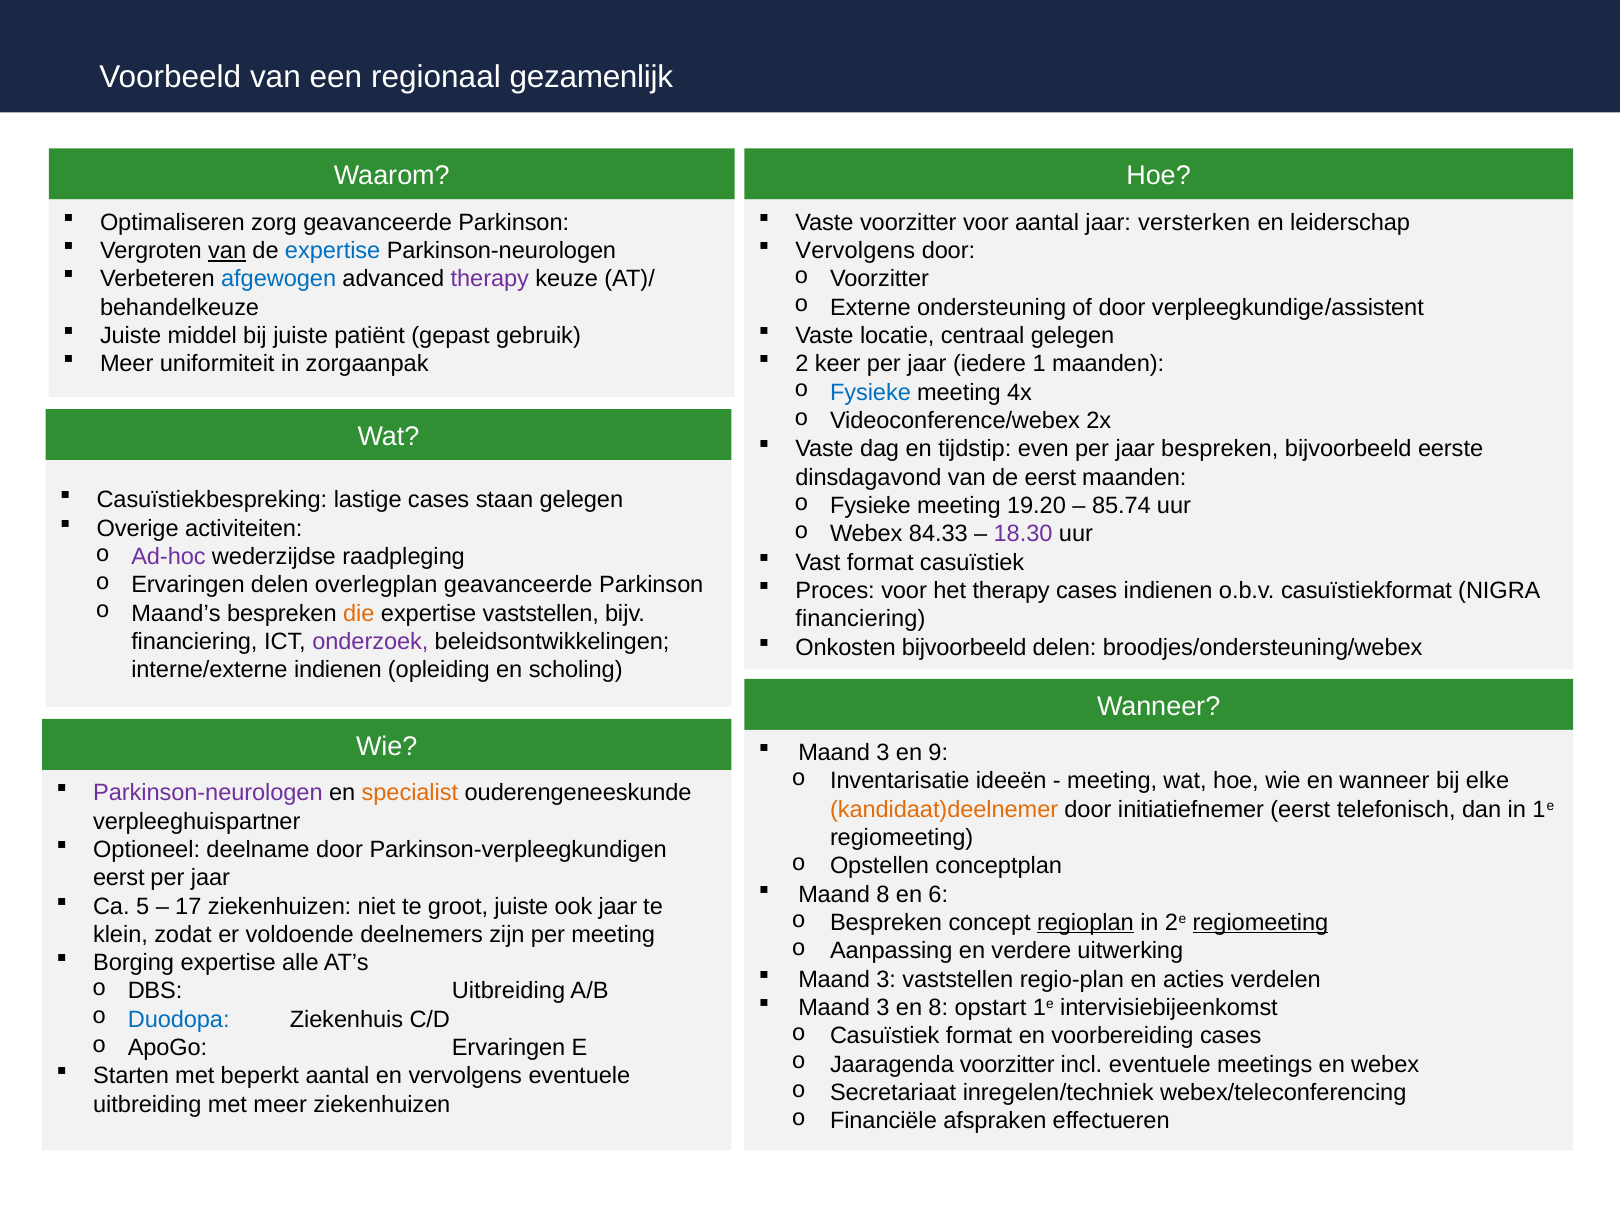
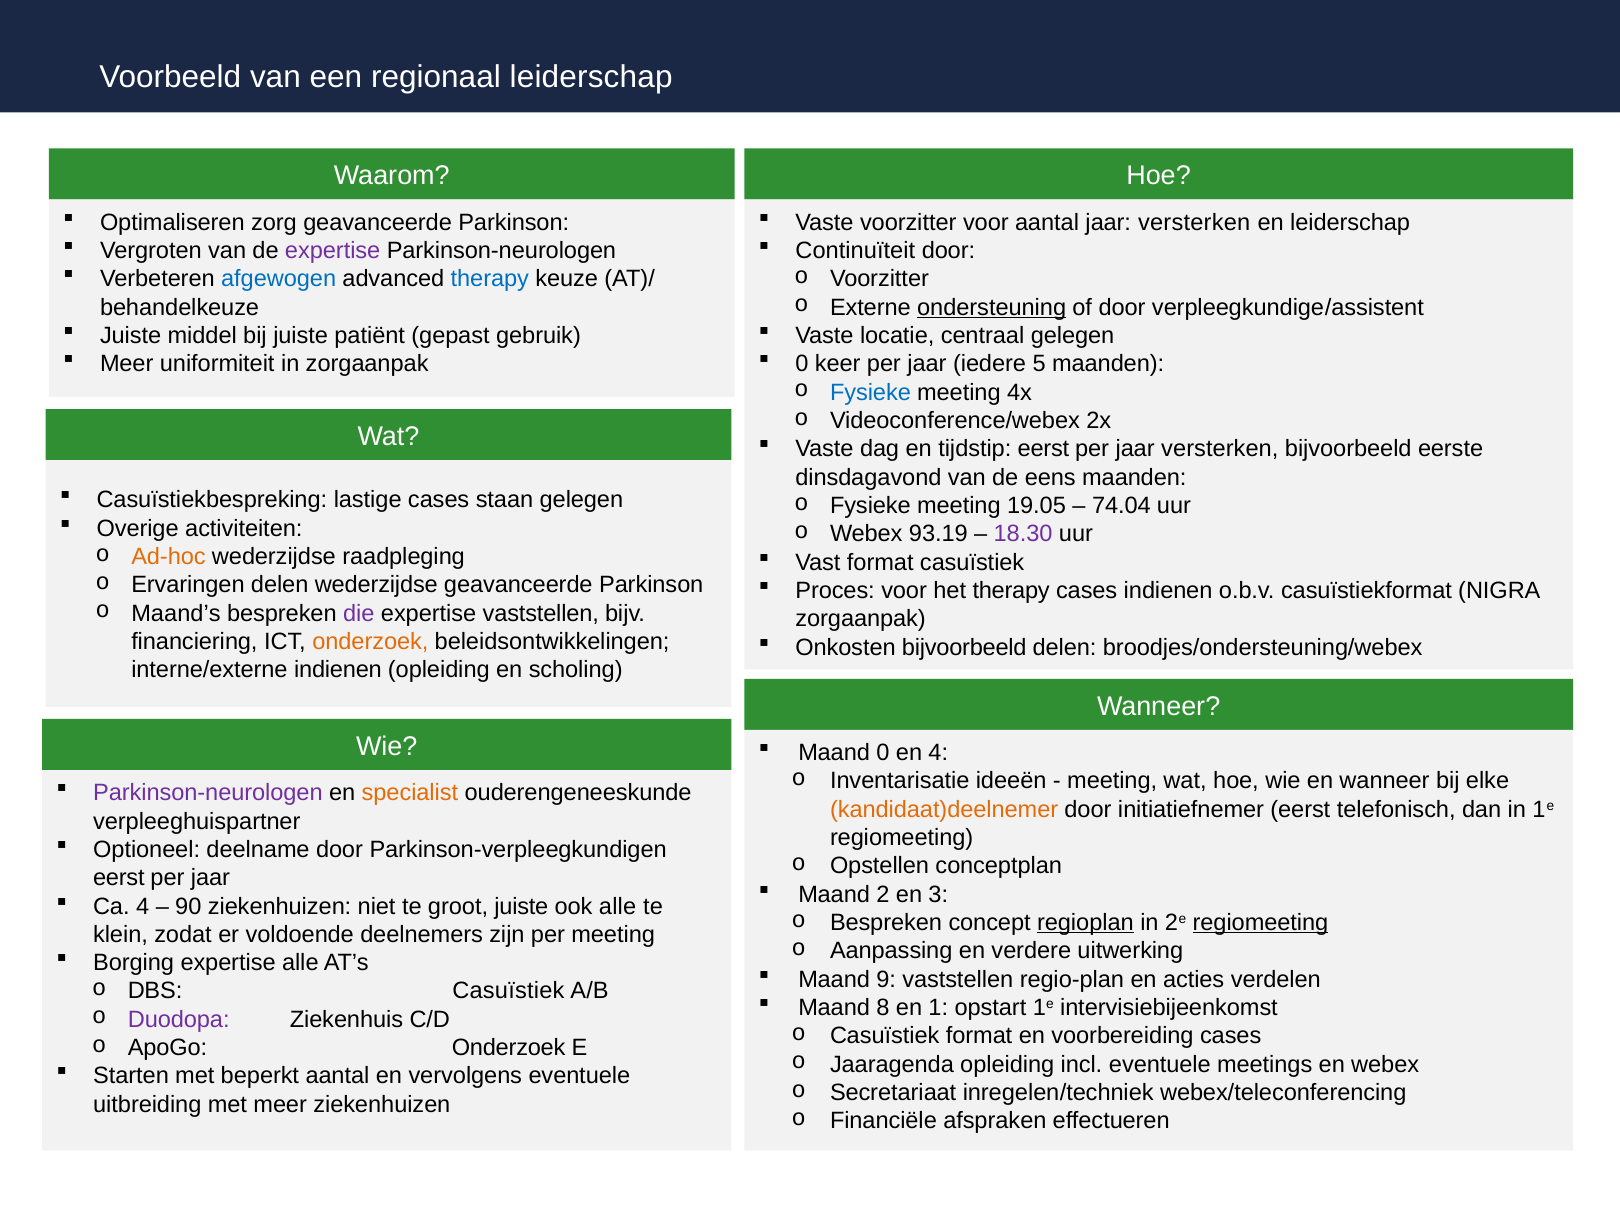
regionaal gezamenlijk: gezamenlijk -> leiderschap
van at (227, 251) underline: present -> none
expertise at (333, 251) colour: blue -> purple
Vervolgens at (855, 251): Vervolgens -> Continuïteit
therapy at (490, 279) colour: purple -> blue
ondersteuning underline: none -> present
2 at (802, 364): 2 -> 0
1: 1 -> 5
tijdstip even: even -> eerst
per jaar bespreken: bespreken -> versterken
de eerst: eerst -> eens
19.20: 19.20 -> 19.05
85.74: 85.74 -> 74.04
84.33: 84.33 -> 93.19
Ad-hoc colour: purple -> orange
delen overlegplan: overlegplan -> wederzijdse
die colour: orange -> purple
financiering at (860, 619): financiering -> zorgaanpak
onderzoek at (370, 642) colour: purple -> orange
3 at (883, 753): 3 -> 0
en 9: 9 -> 4
Maand 8: 8 -> 2
6: 6 -> 3
Ca 5: 5 -> 4
17: 17 -> 90
ook jaar: jaar -> alle
3 at (886, 979): 3 -> 9
DBS Uitbreiding: Uitbreiding -> Casuïstiek
3 at (883, 1008): 3 -> 8
en 8: 8 -> 1
Duodopa colour: blue -> purple
ApoGo Ervaringen: Ervaringen -> Onderzoek
Jaaragenda voorzitter: voorzitter -> opleiding
